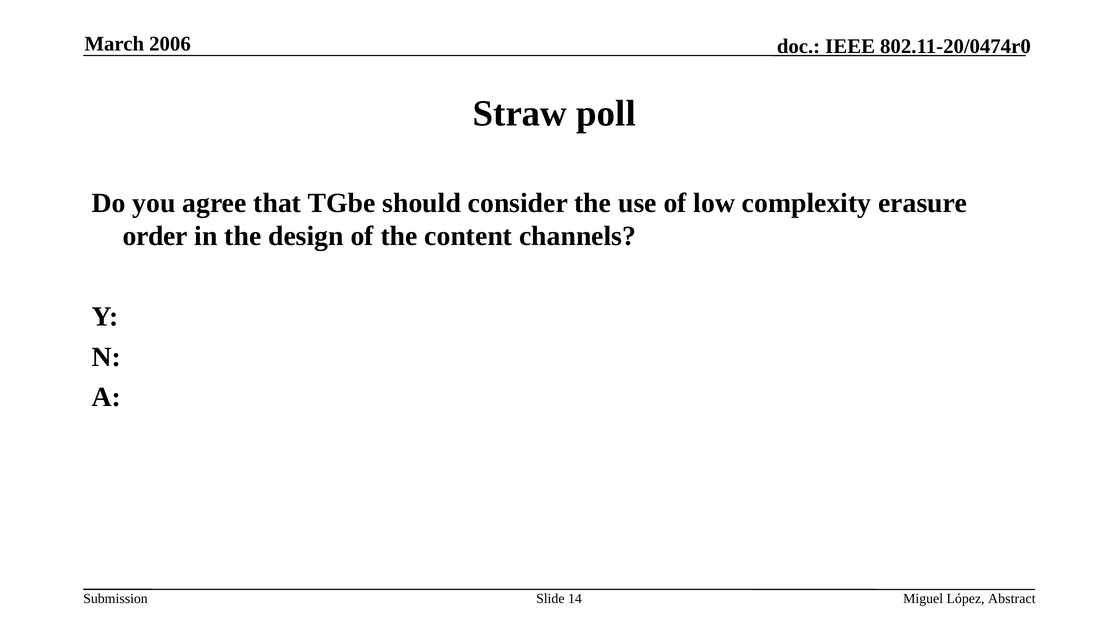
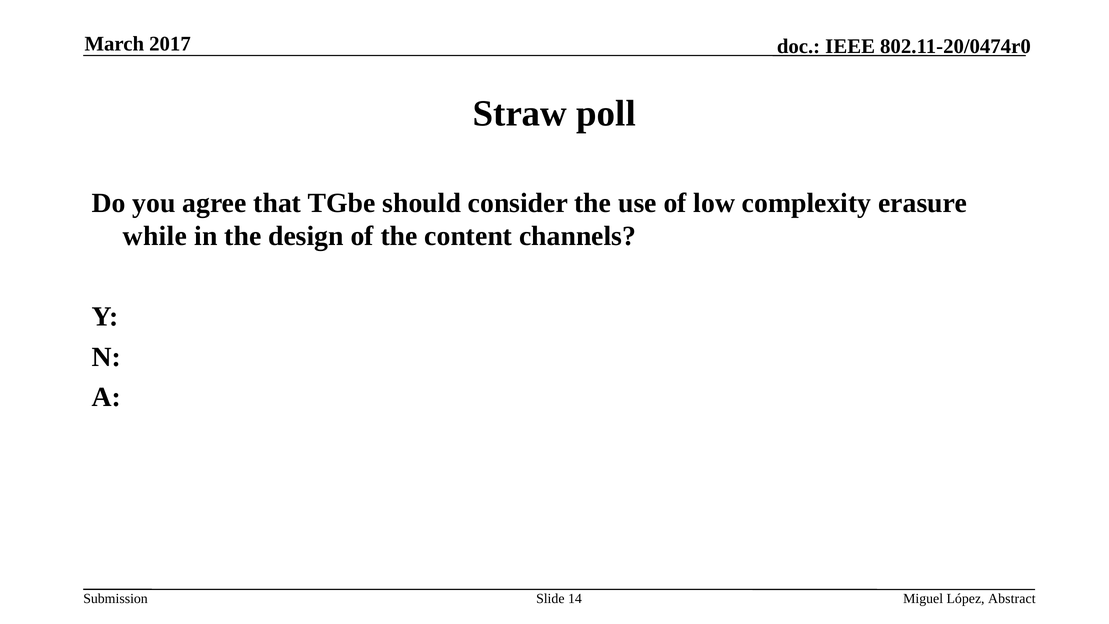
2006: 2006 -> 2017
order: order -> while
